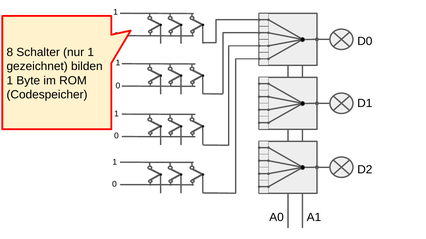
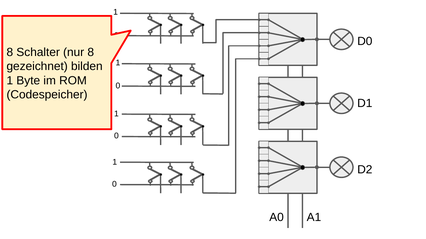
nur 1: 1 -> 8
